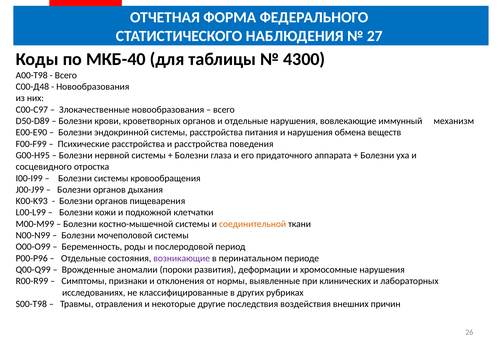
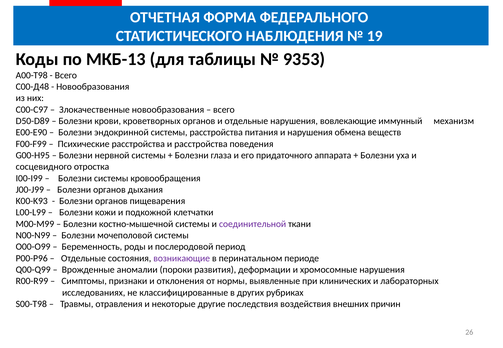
27: 27 -> 19
МКБ-40: МКБ-40 -> МКБ-13
4300: 4300 -> 9353
соединительной colour: orange -> purple
